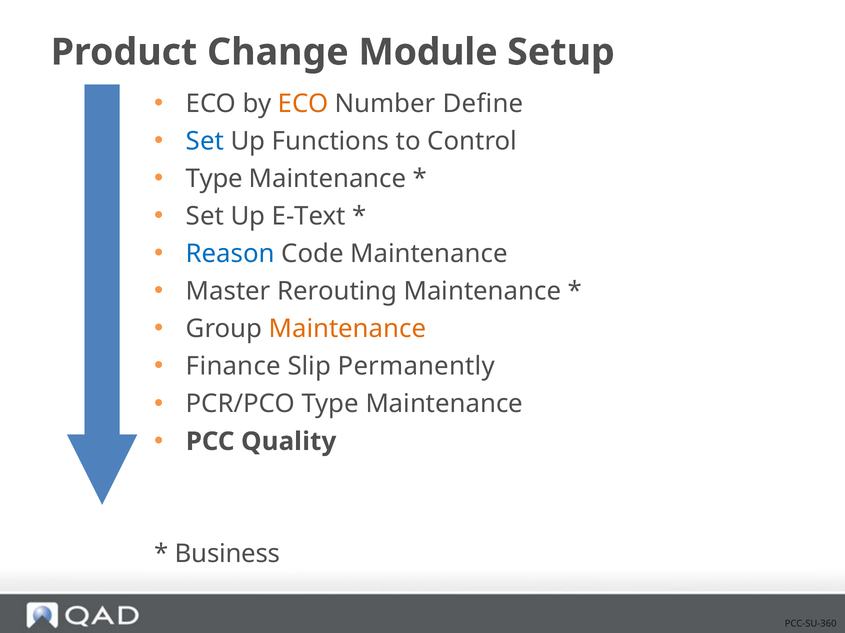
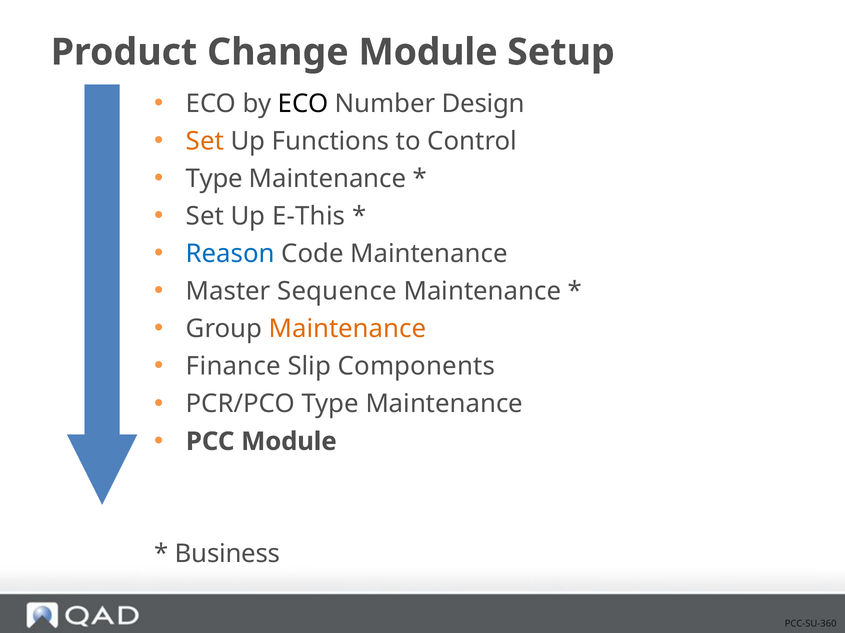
ECO at (303, 104) colour: orange -> black
Define: Define -> Design
Set at (205, 141) colour: blue -> orange
E-Text: E-Text -> E-This
Rerouting: Rerouting -> Sequence
Permanently: Permanently -> Components
PCC Quality: Quality -> Module
